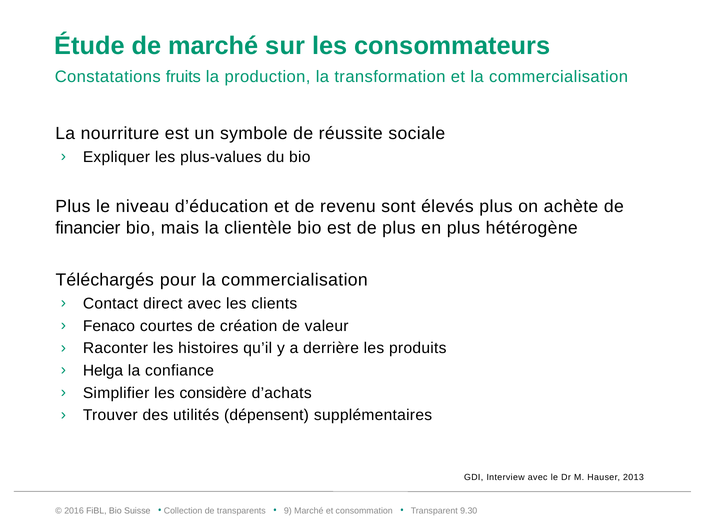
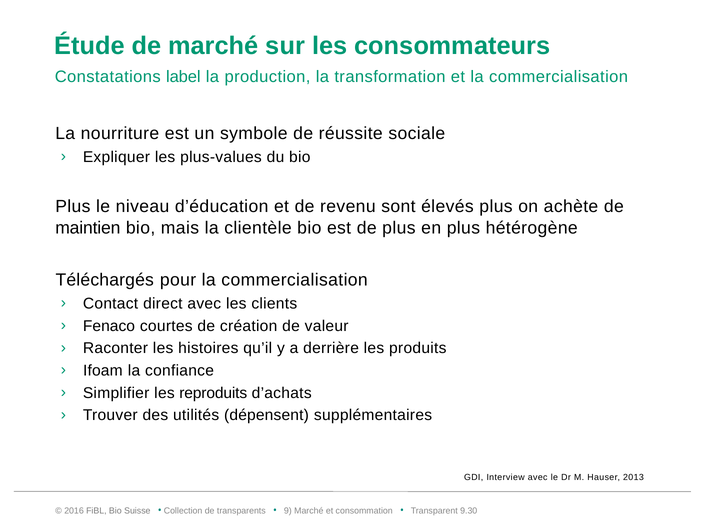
fruits: fruits -> label
financier: financier -> maintien
Helga: Helga -> Ifoam
considère: considère -> reproduits
